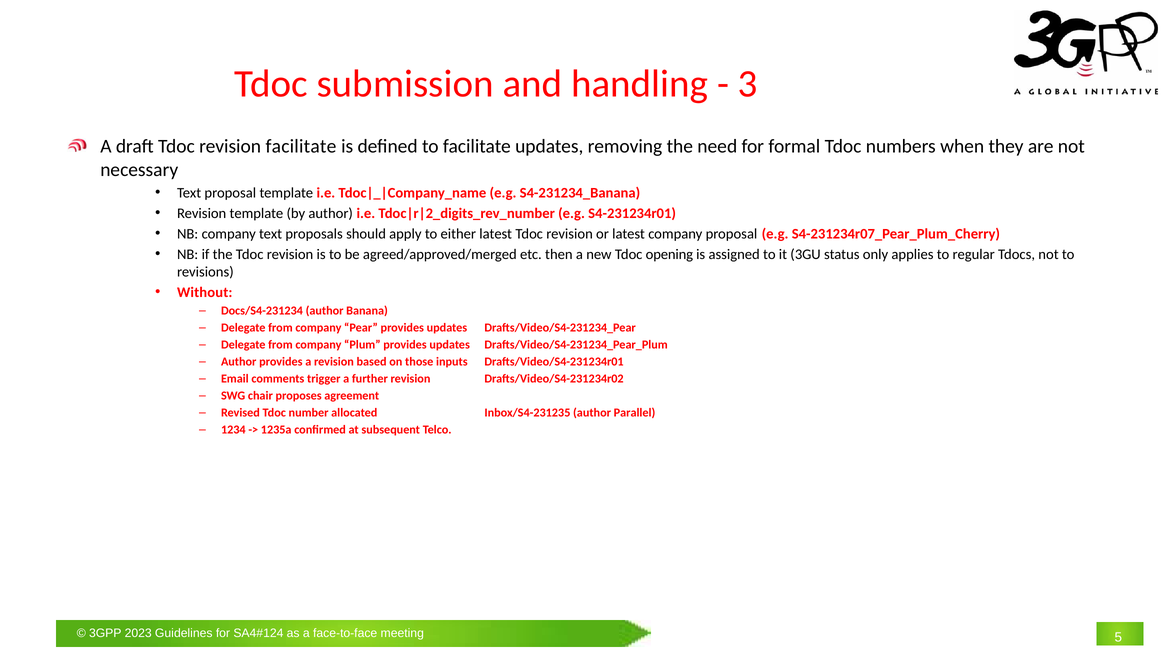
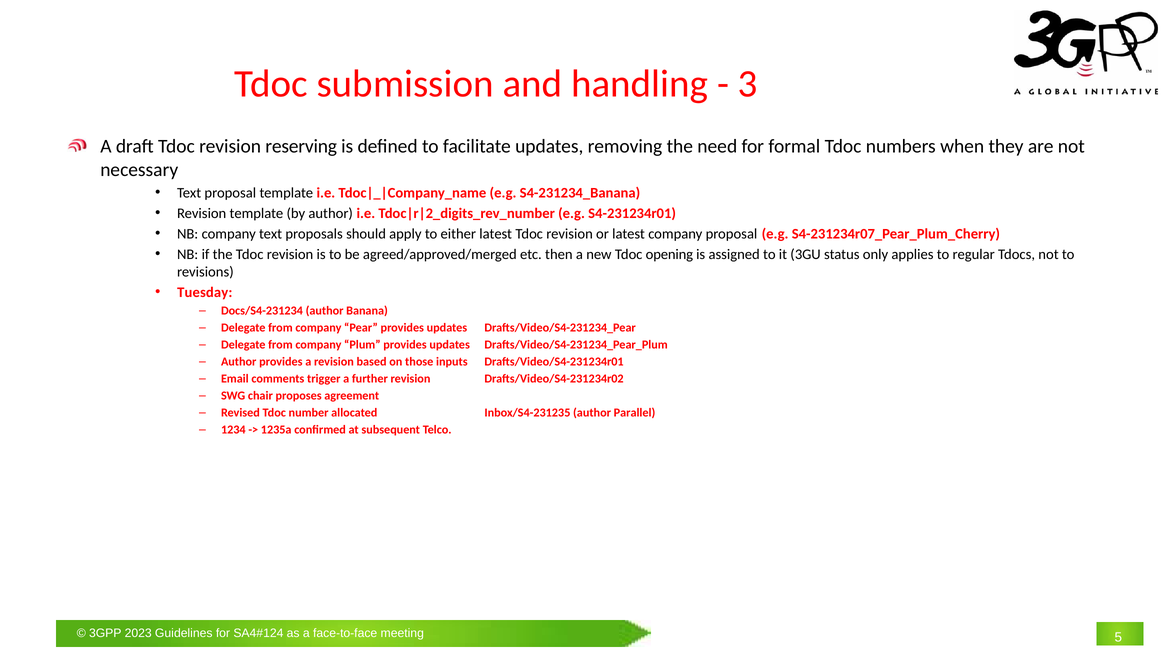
revision facilitate: facilitate -> reserving
Without: Without -> Tuesday
